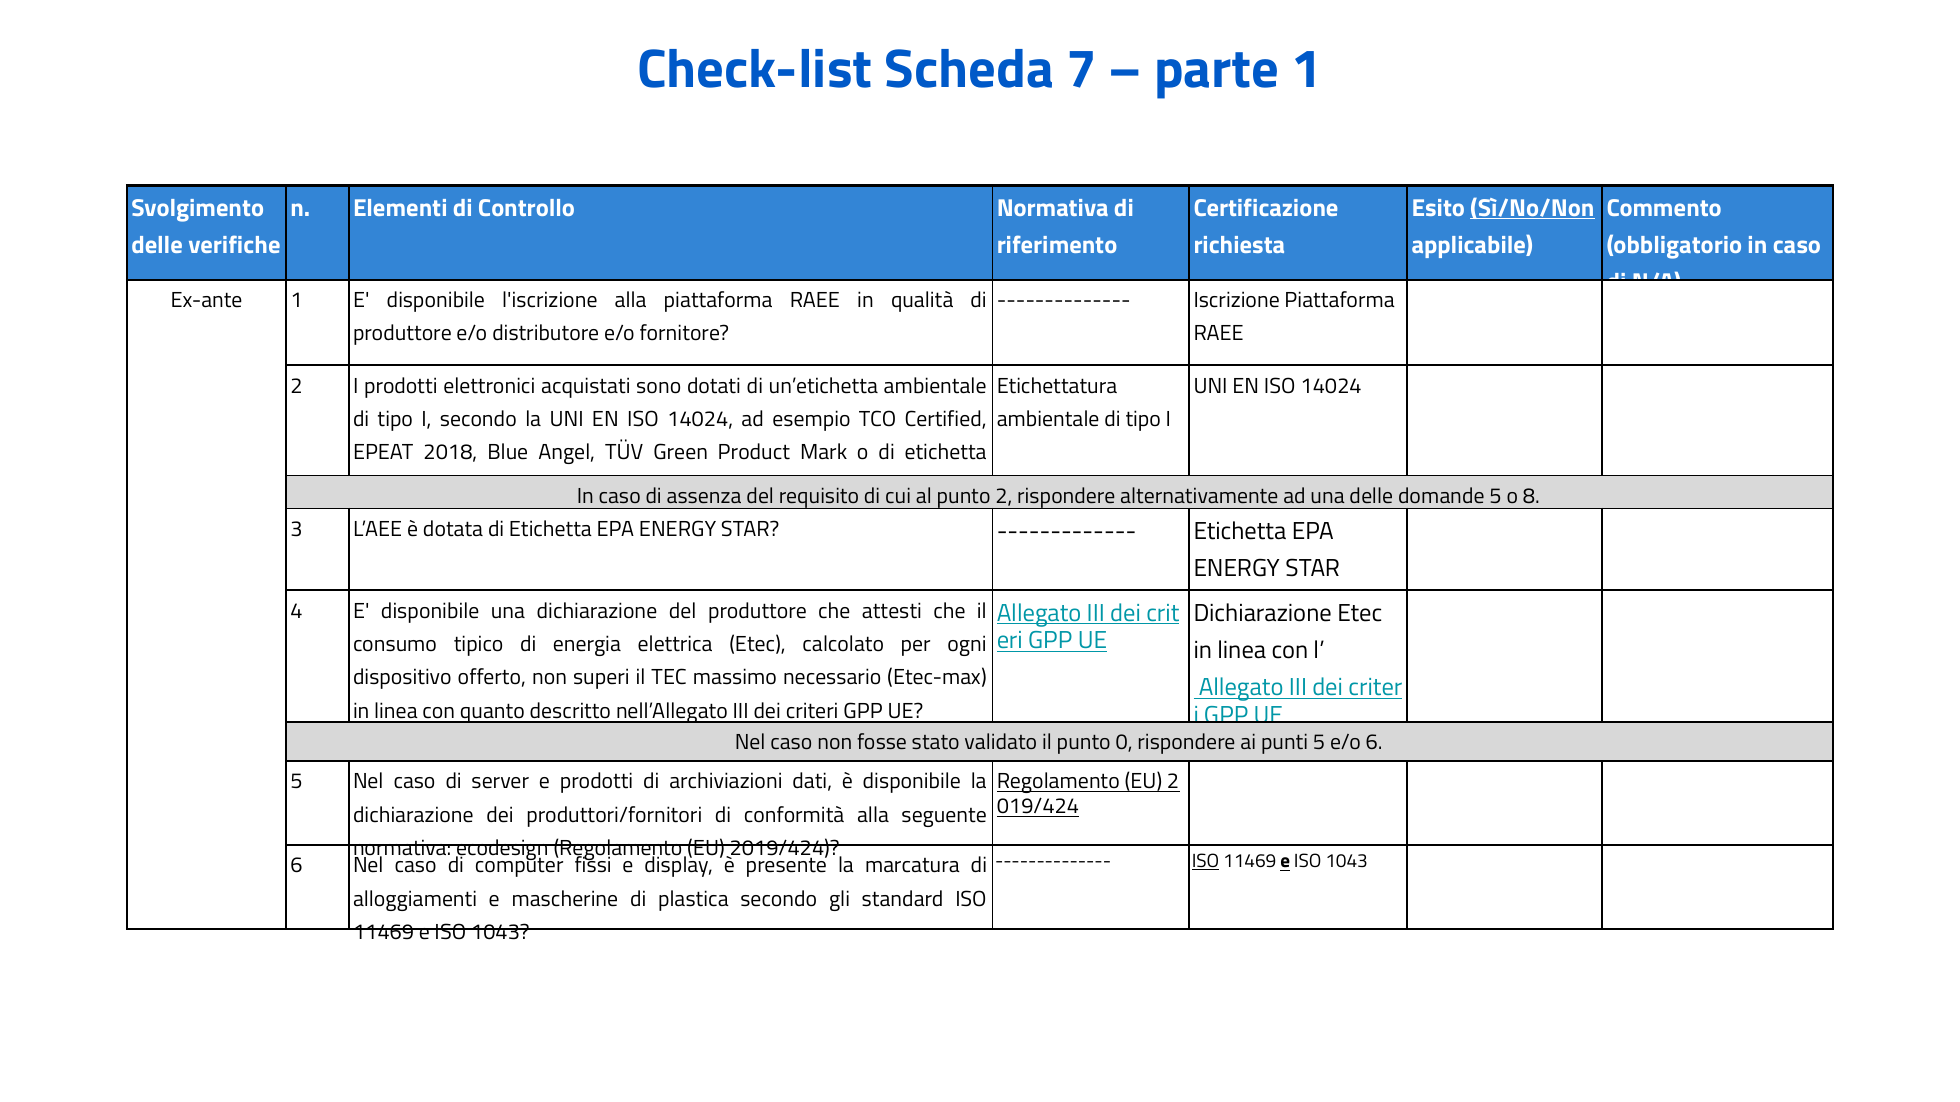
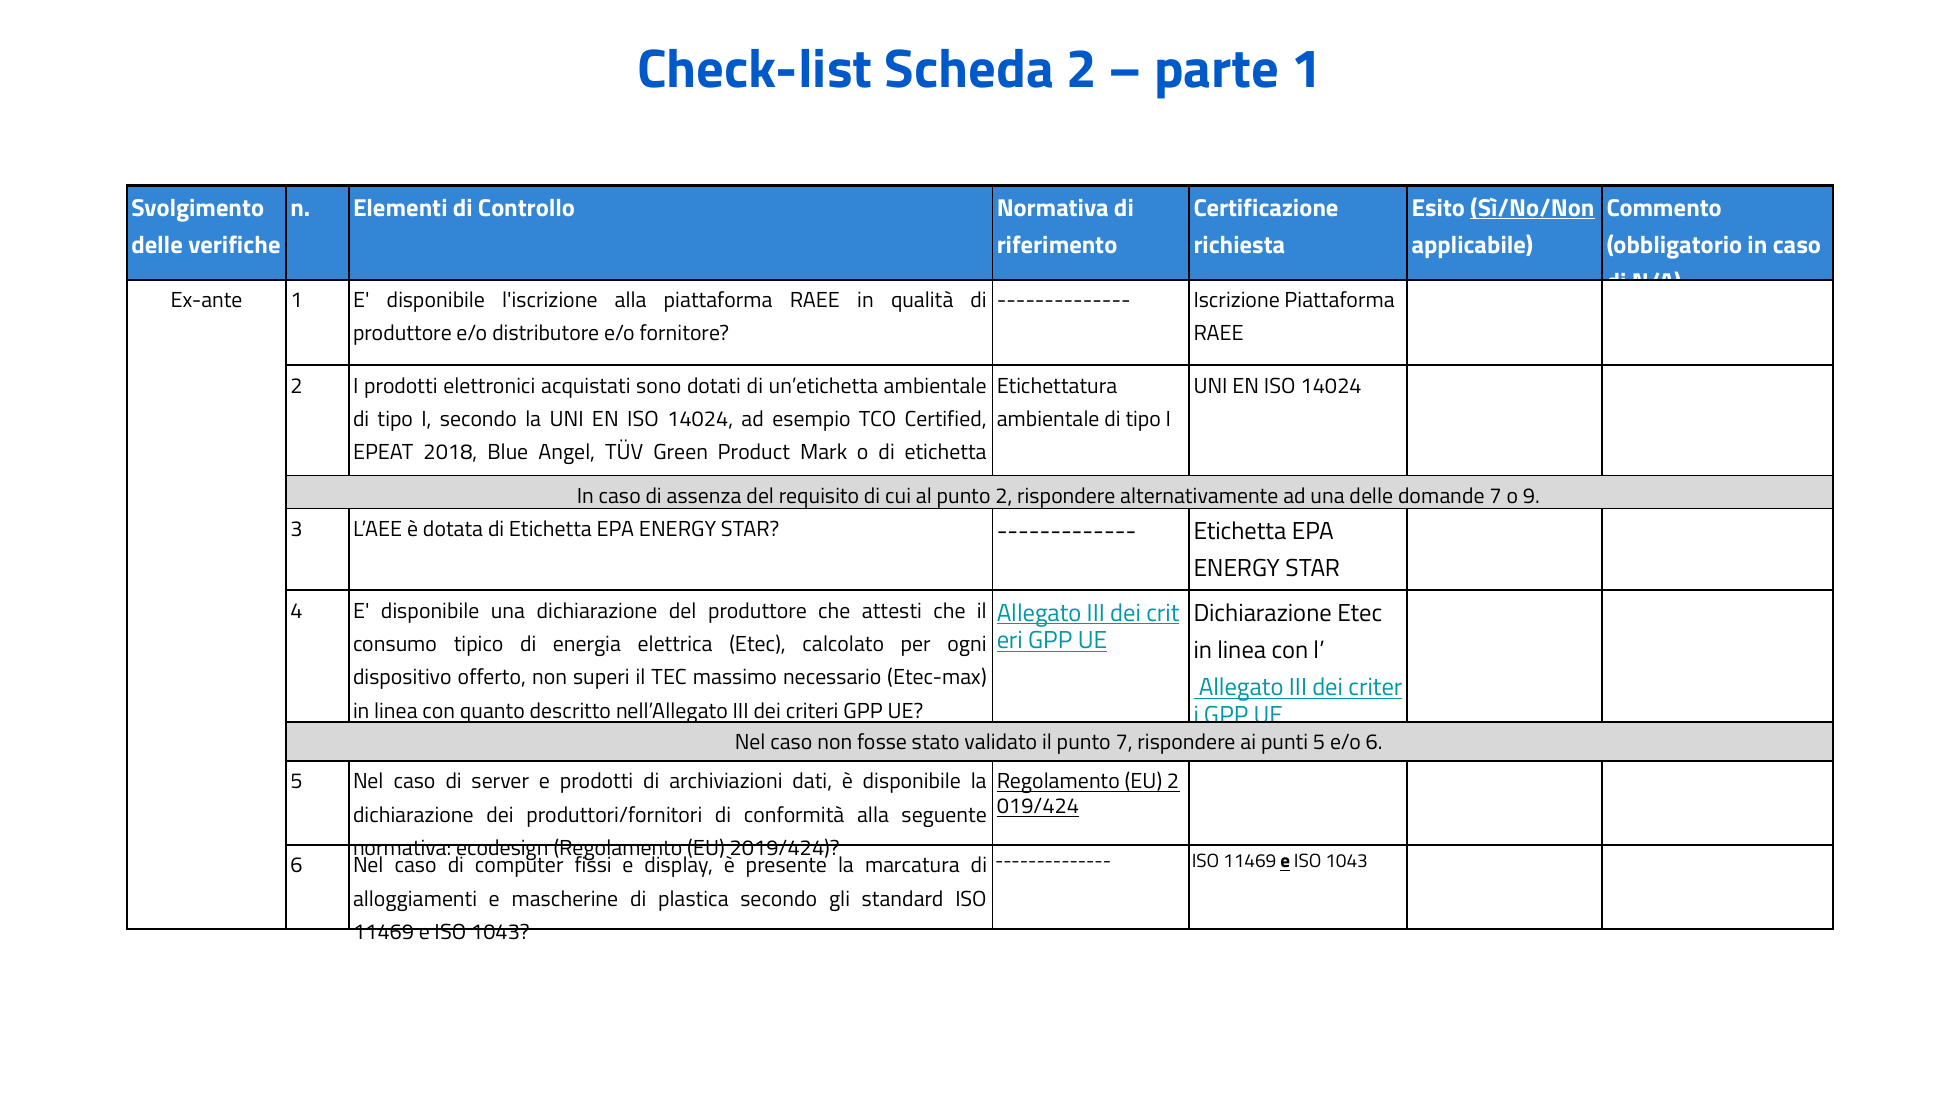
Scheda 7: 7 -> 2
domande 5: 5 -> 7
8: 8 -> 9
punto 0: 0 -> 7
ISO at (1206, 862) underline: present -> none
